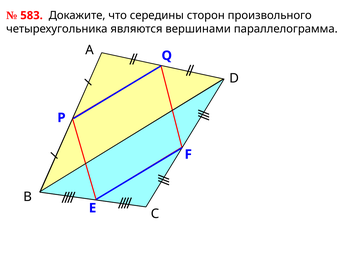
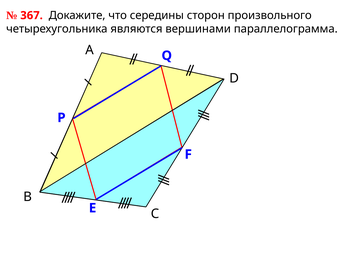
583: 583 -> 367
